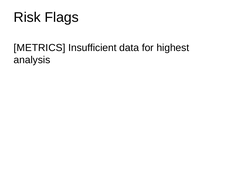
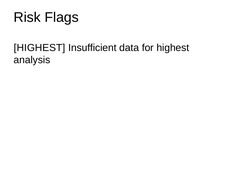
METRICS at (39, 48): METRICS -> HIGHEST
